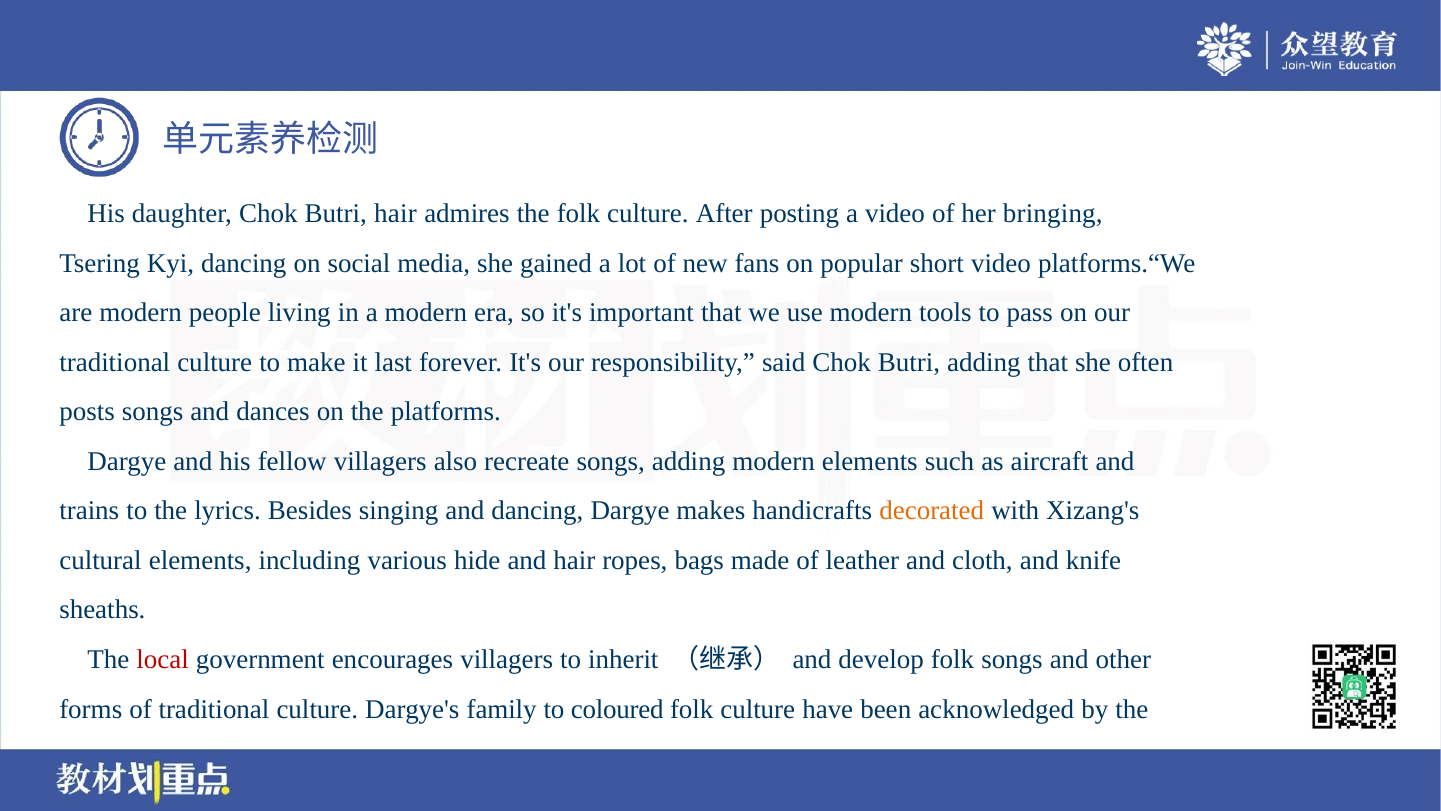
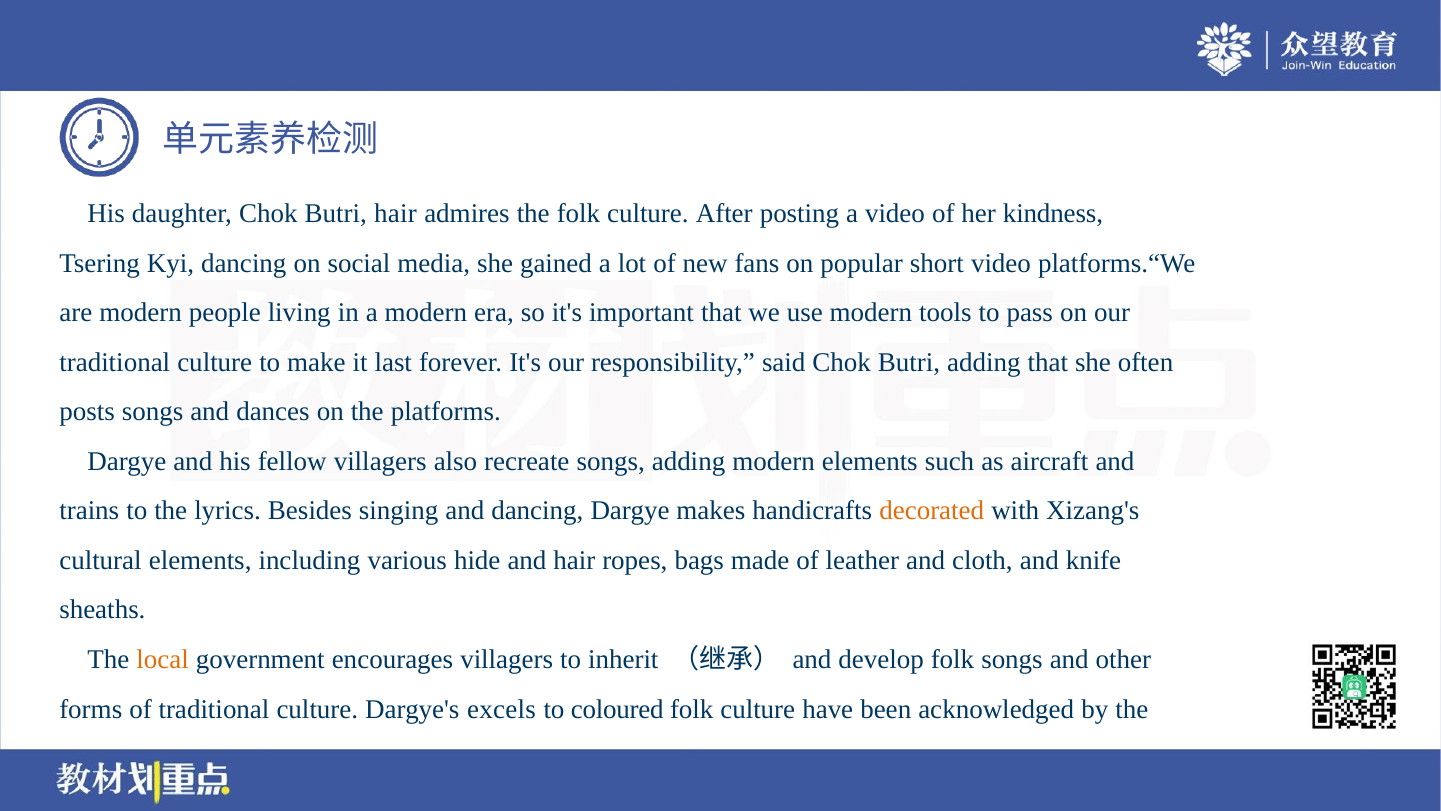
bringing: bringing -> kindness
local colour: red -> orange
family: family -> excels
